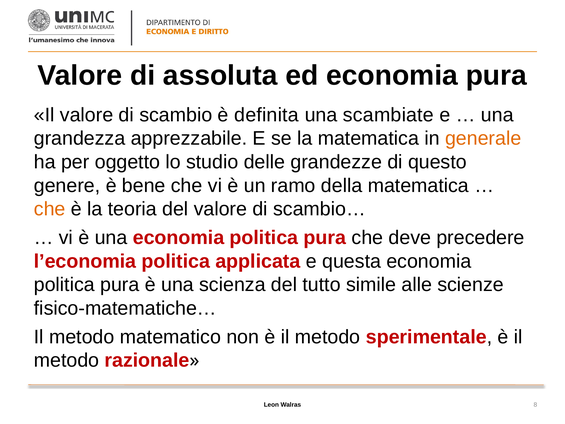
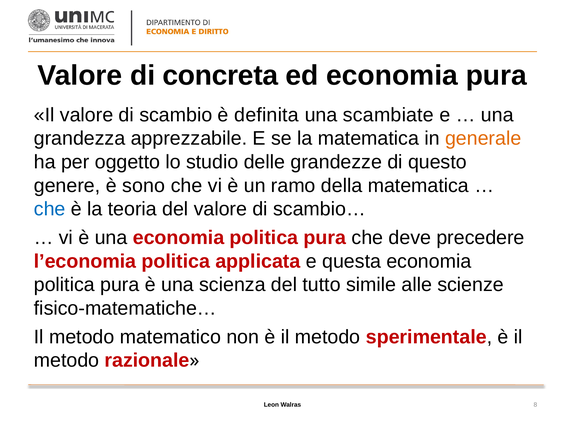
assoluta: assoluta -> concreta
bene: bene -> sono
che at (50, 209) colour: orange -> blue
